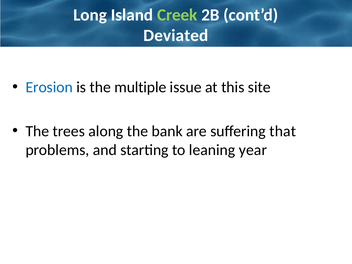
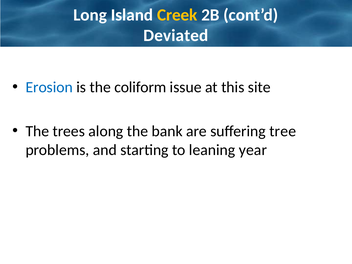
Creek colour: light green -> yellow
multiple: multiple -> coliform
that: that -> tree
